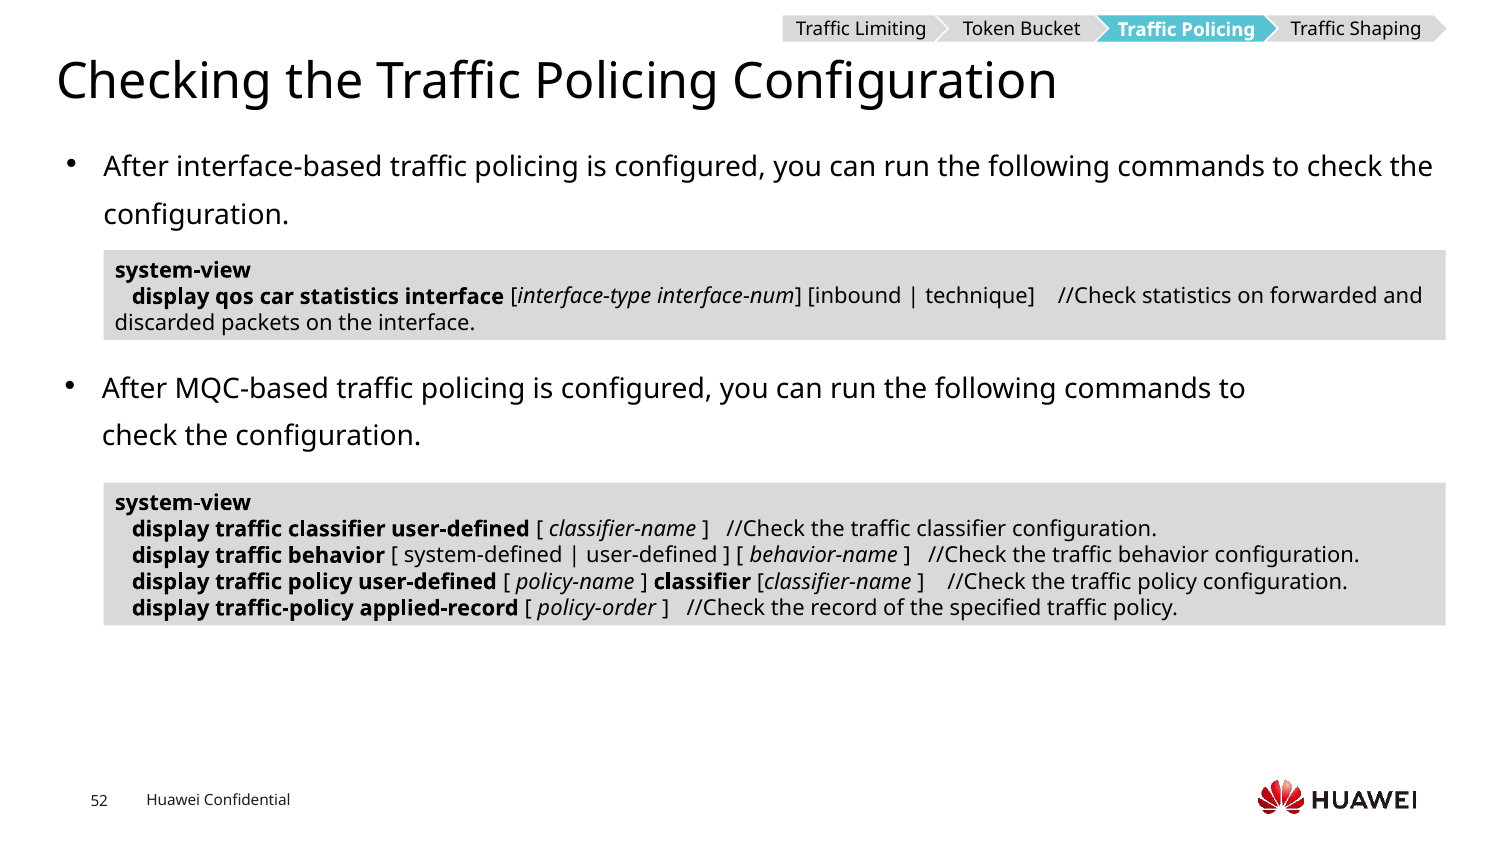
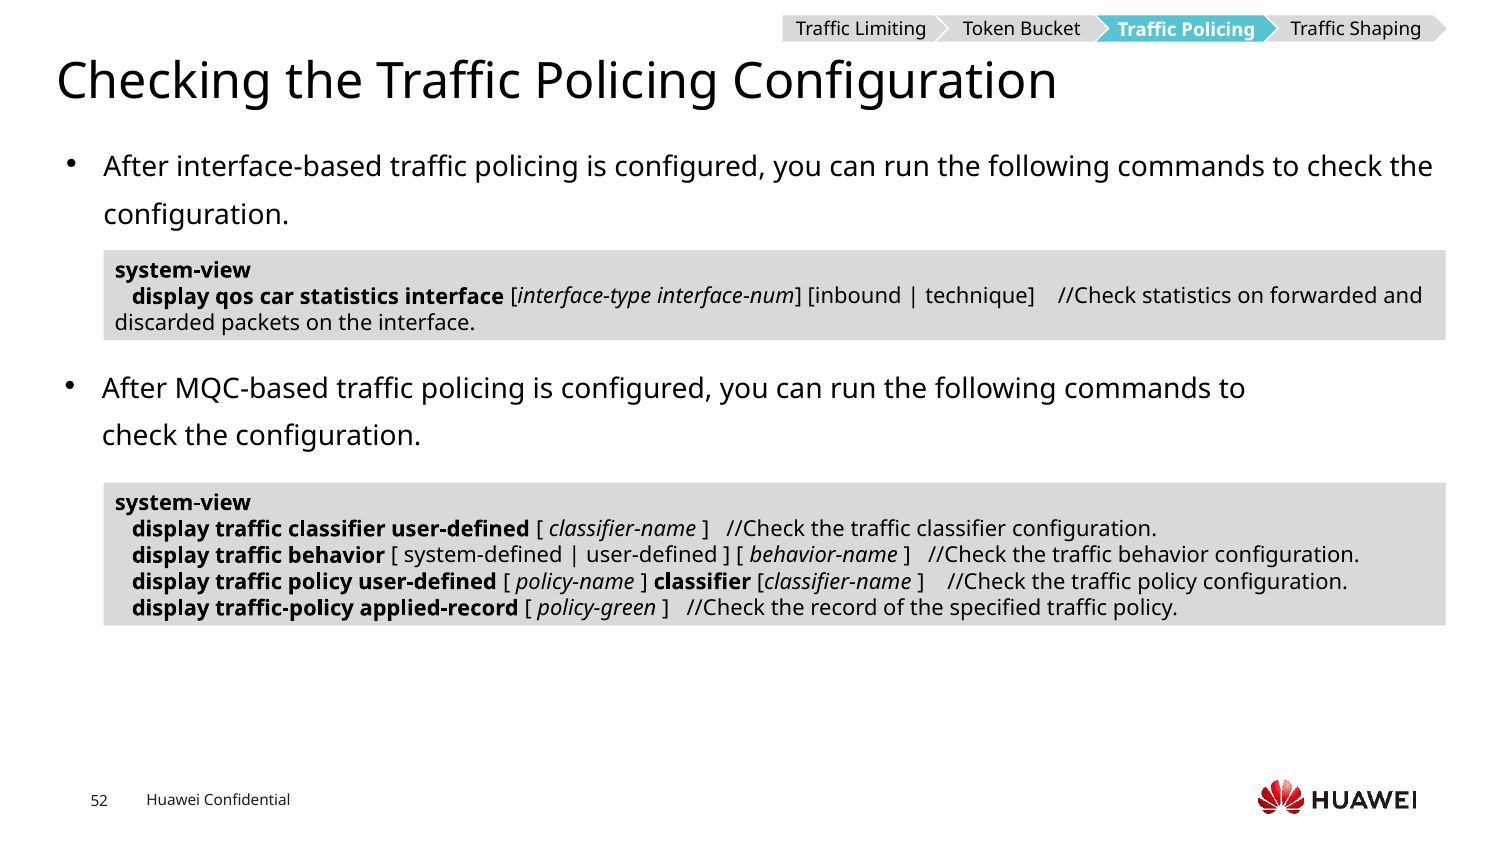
policy-order: policy-order -> policy-green
